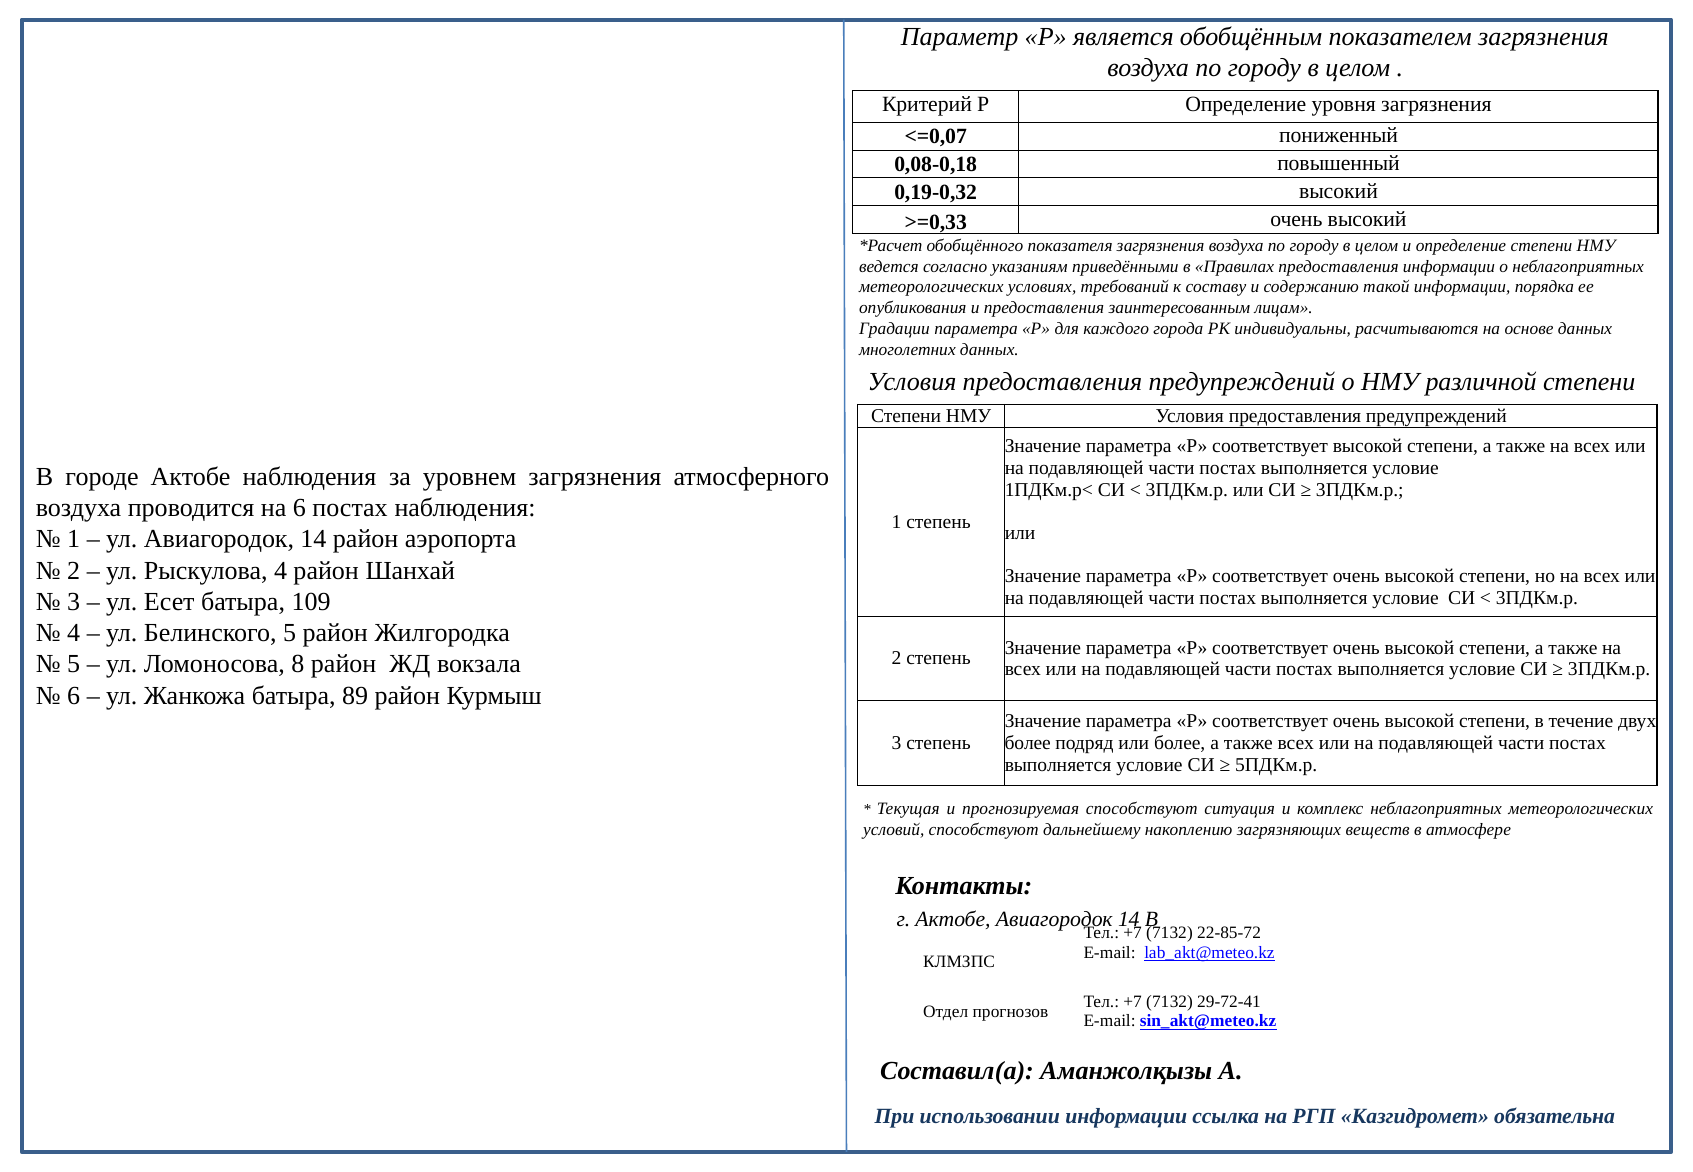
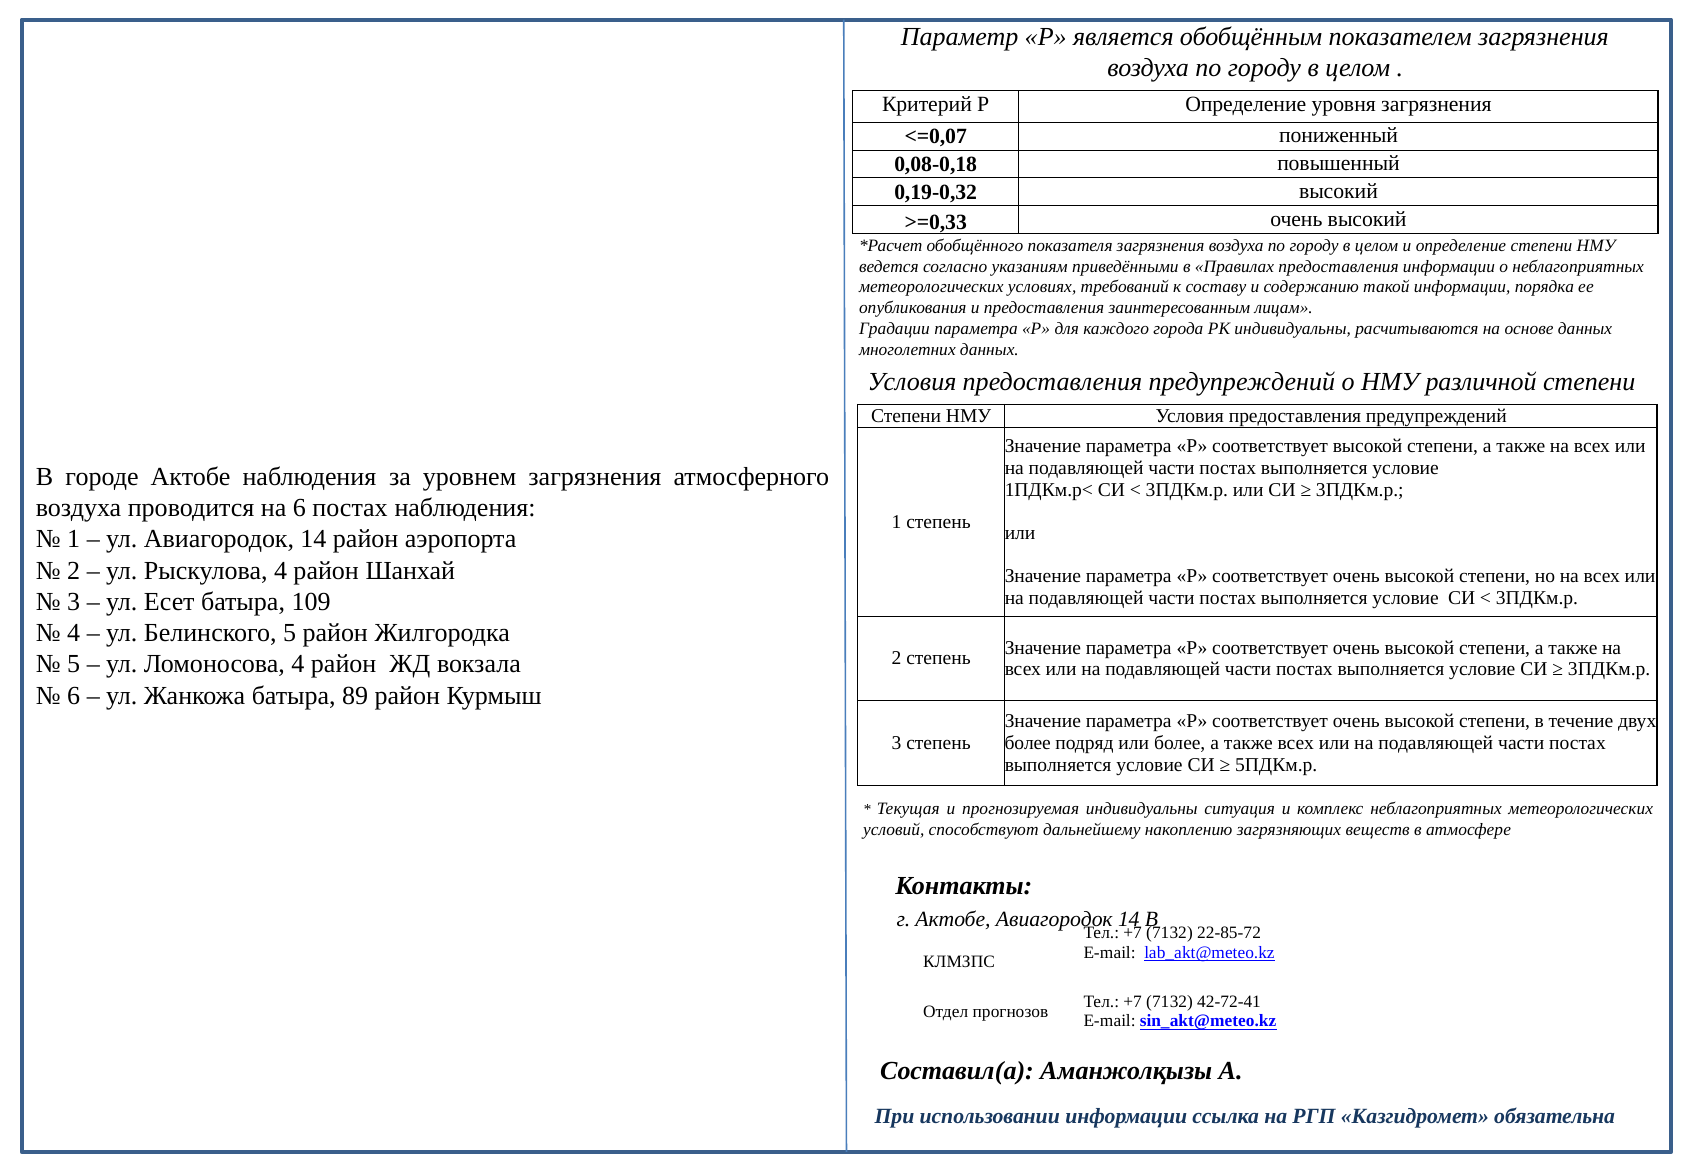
Ломоносова 8: 8 -> 4
прогнозируемая способствуют: способствуют -> индивидуальны
29-72-41: 29-72-41 -> 42-72-41
